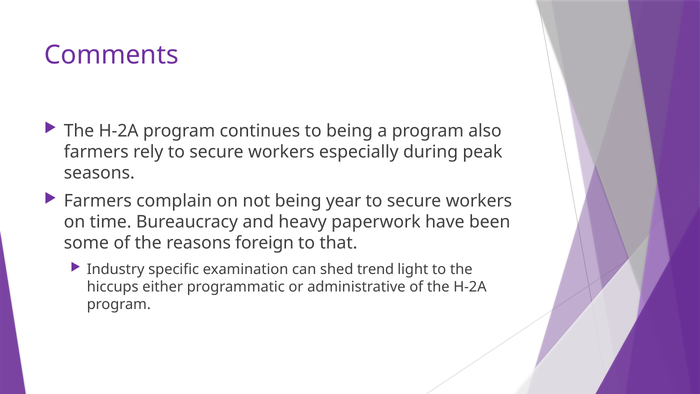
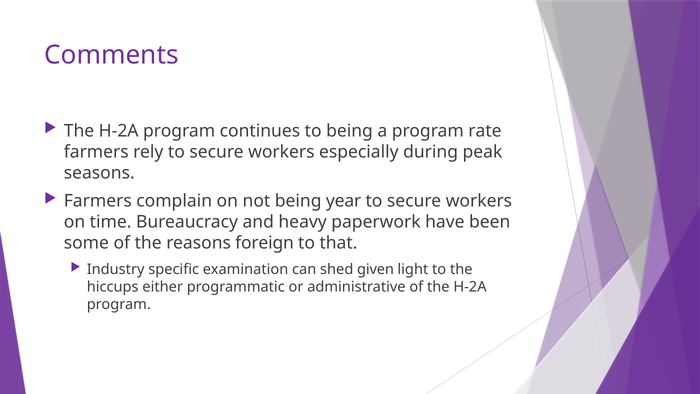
also: also -> rate
trend: trend -> given
